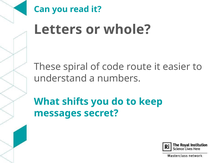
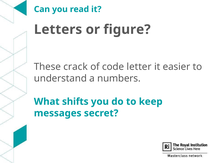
whole: whole -> figure
spiral: spiral -> crack
route: route -> letter
